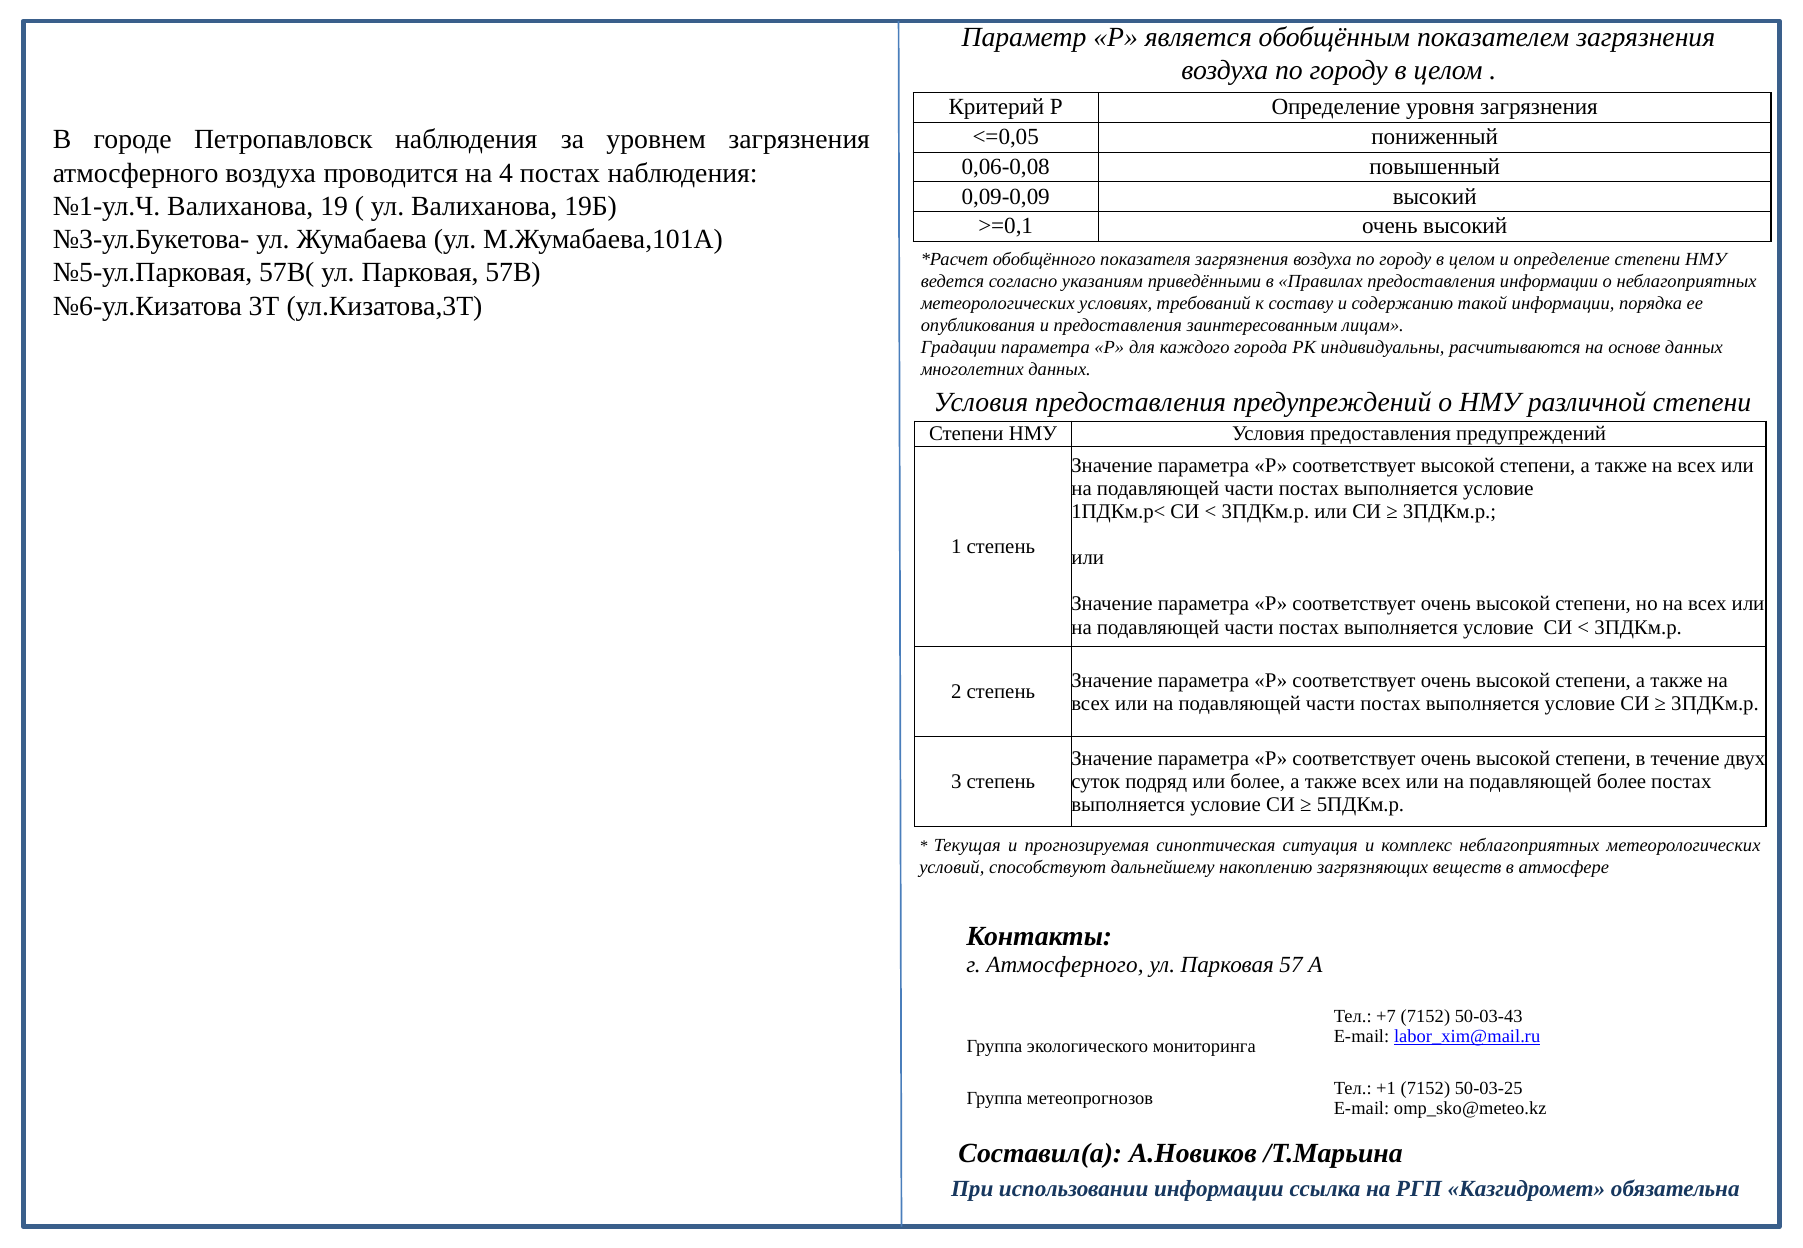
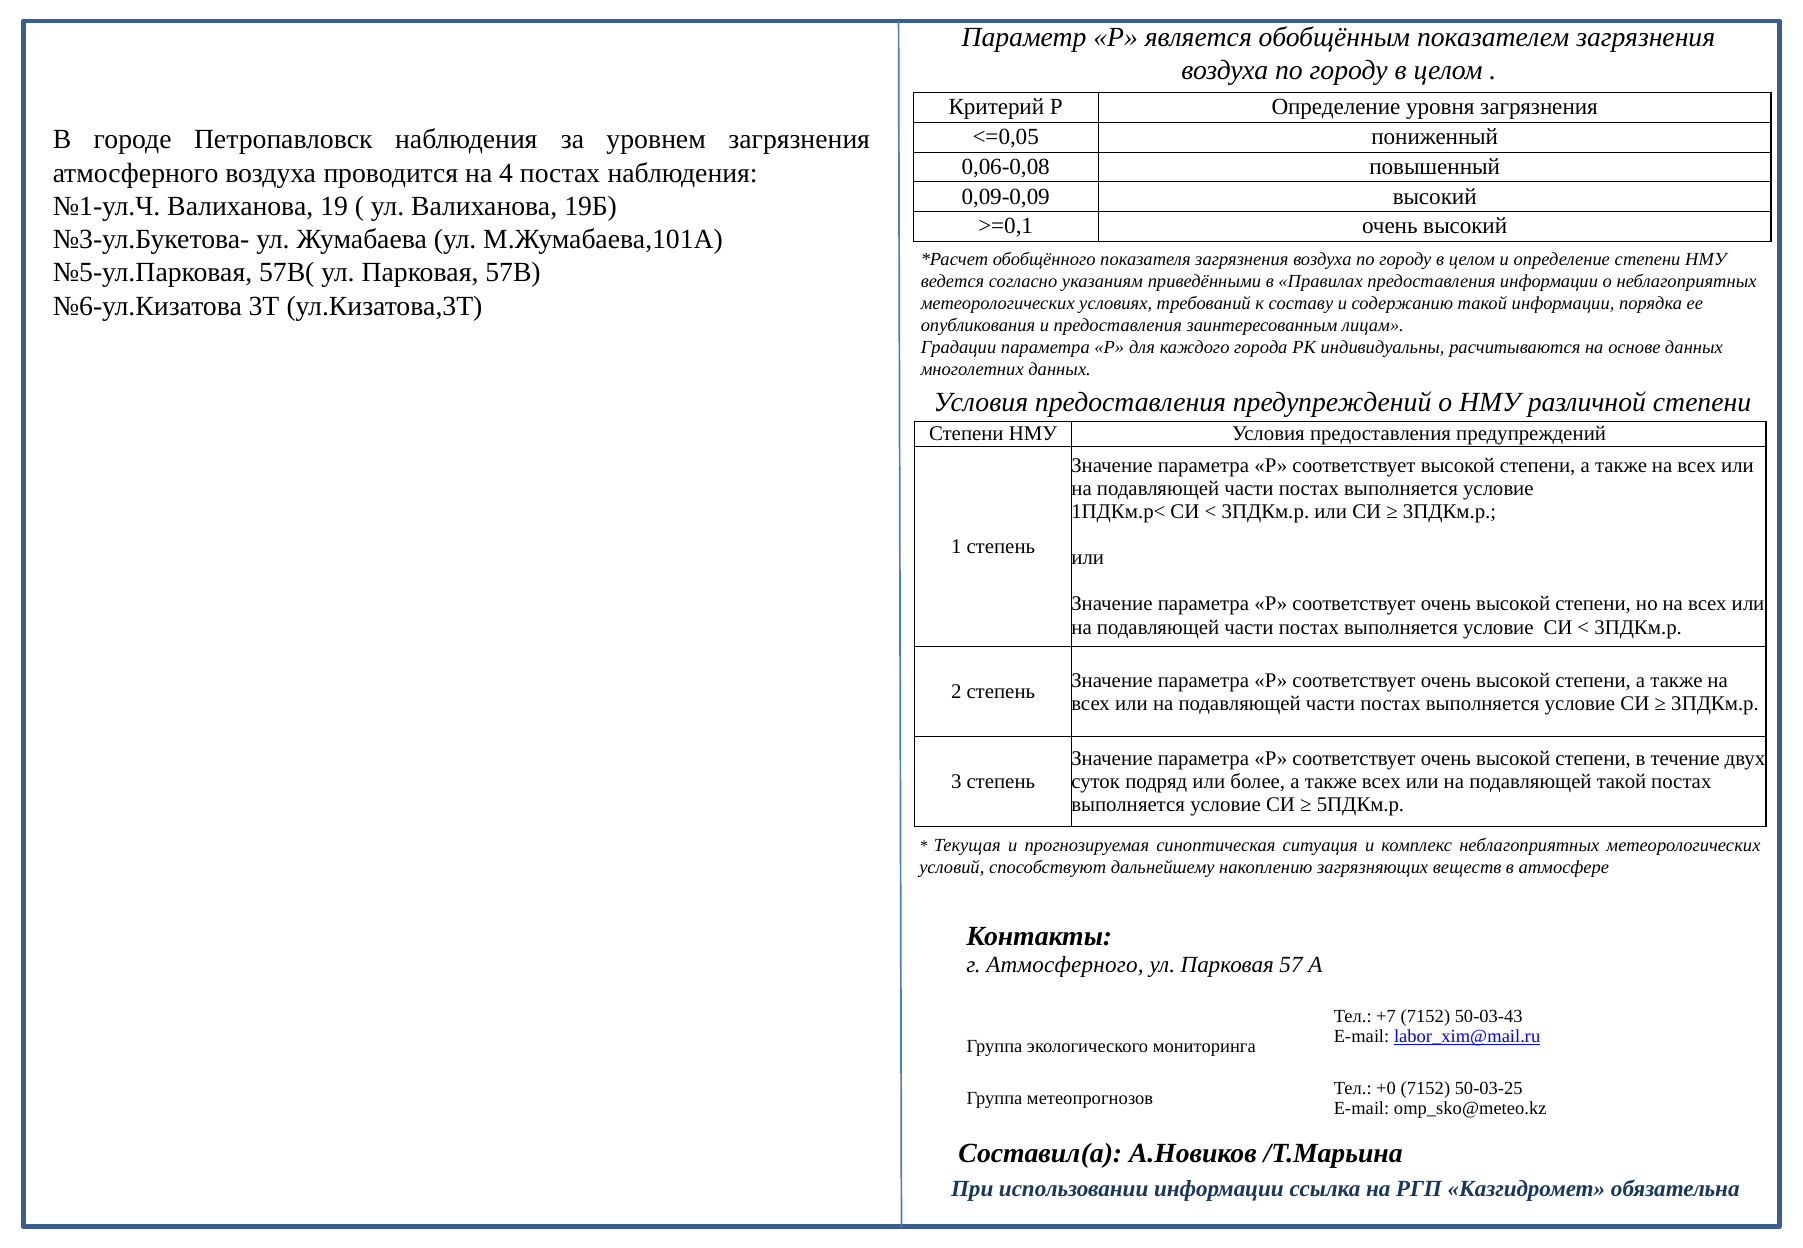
подавляющей более: более -> такой
+1: +1 -> +0
